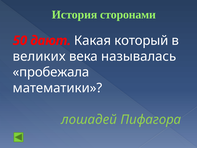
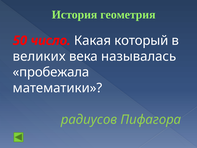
сторонами: сторонами -> геометрия
дают: дают -> число
лошадей: лошадей -> радиусов
